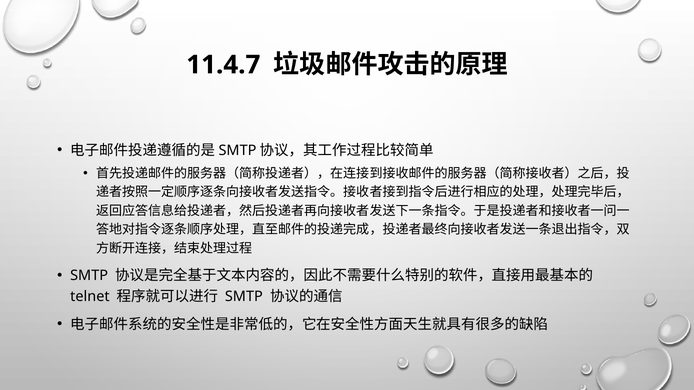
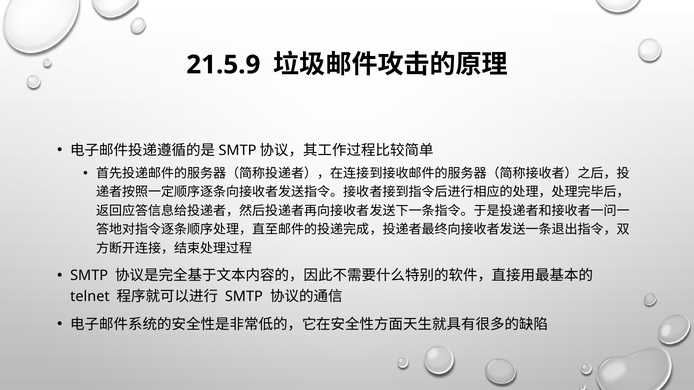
11.4.7: 11.4.7 -> 21.5.9
